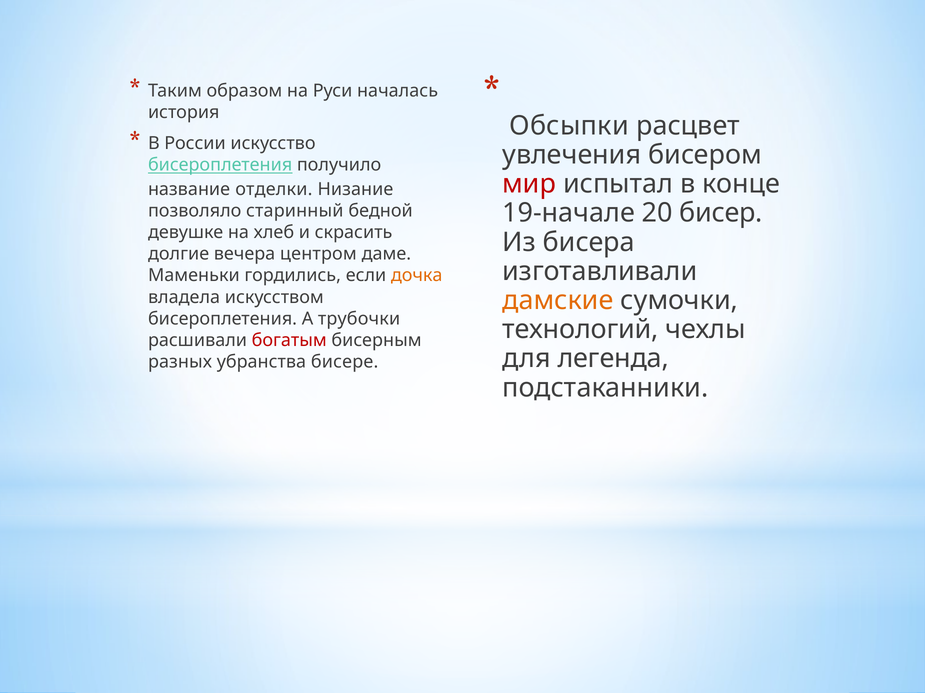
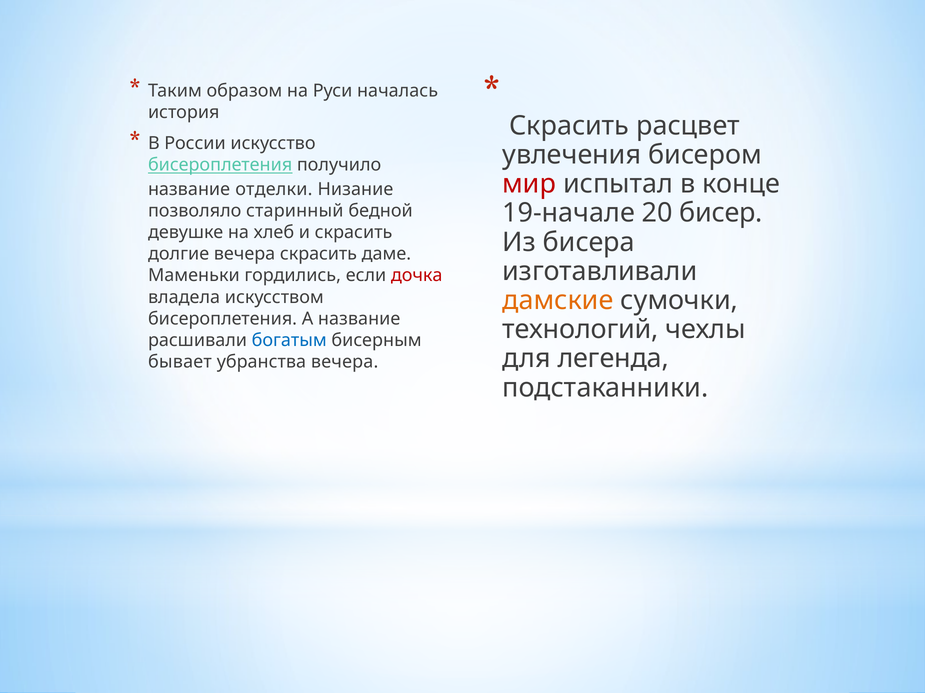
Обсыпки at (569, 126): Обсыпки -> Скрасить
вечера центром: центром -> скрасить
дочка colour: orange -> red
А трубочки: трубочки -> название
богатым colour: red -> blue
разных: разных -> бывает
убранства бисере: бисере -> вечера
